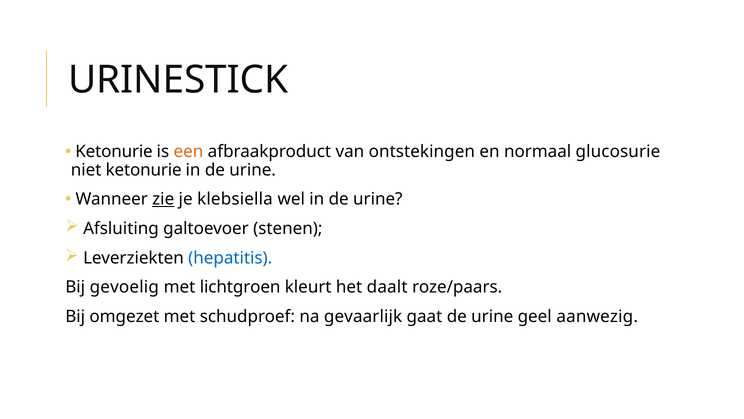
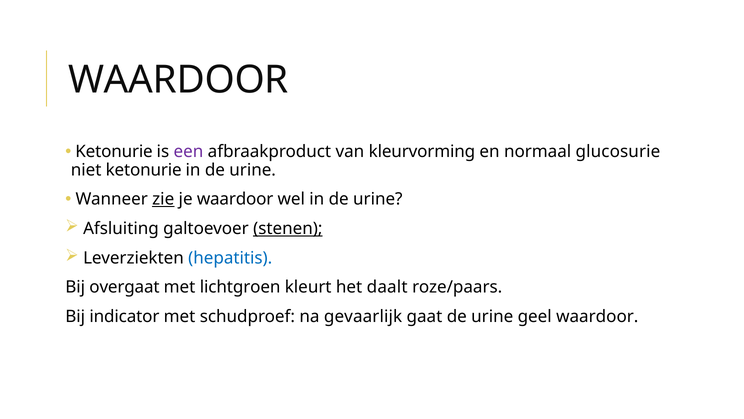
URINESTICK at (178, 80): URINESTICK -> WAARDOOR
een colour: orange -> purple
ontstekingen: ontstekingen -> kleurvorming
je klebsiella: klebsiella -> waardoor
stenen underline: none -> present
gevoelig: gevoelig -> overgaat
omgezet: omgezet -> indicator
geel aanwezig: aanwezig -> waardoor
